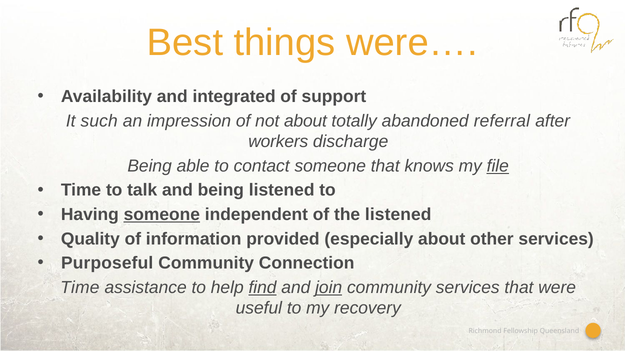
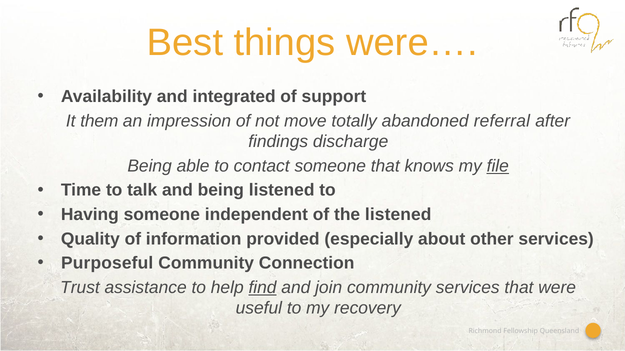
such: such -> them
not about: about -> move
workers: workers -> findings
someone at (162, 215) underline: present -> none
Time at (80, 288): Time -> Trust
join underline: present -> none
